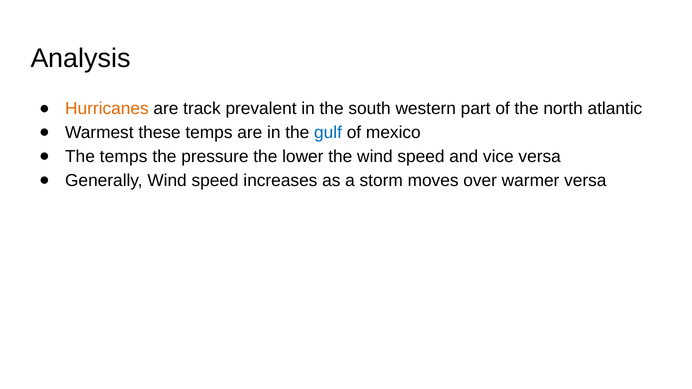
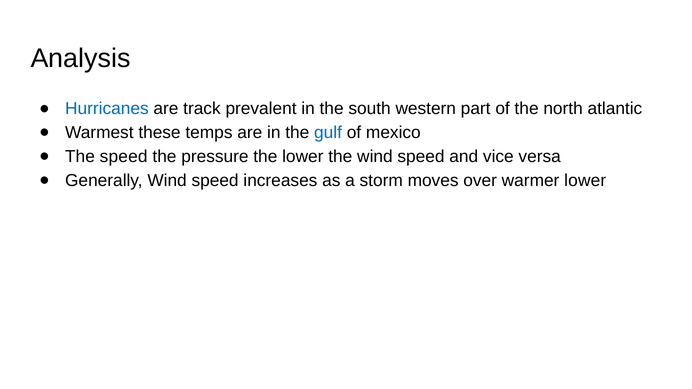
Hurricanes colour: orange -> blue
The temps: temps -> speed
warmer versa: versa -> lower
